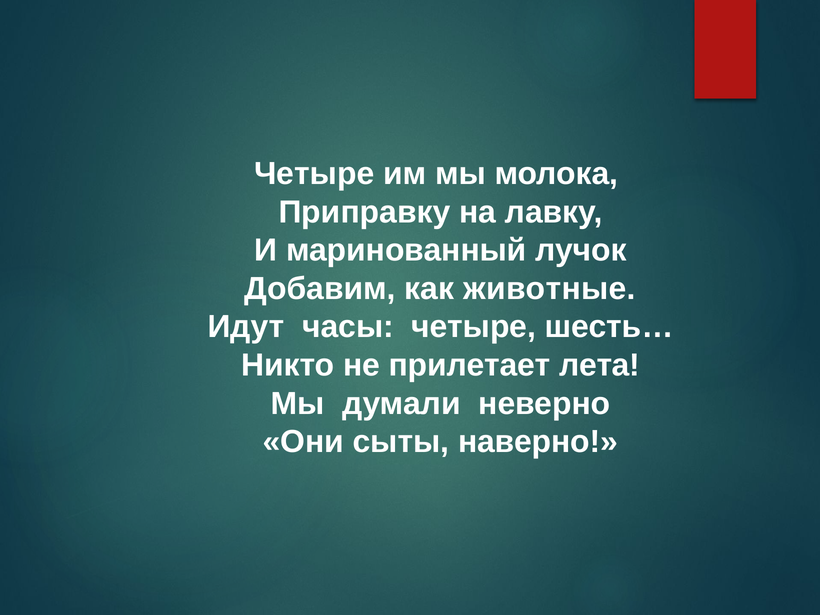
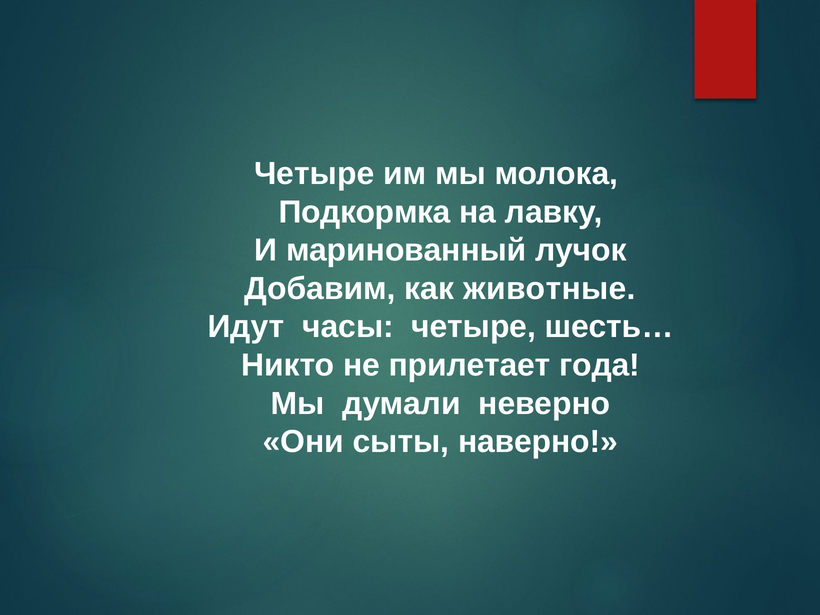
Приправку: Приправку -> Подкормка
лета: лета -> года
